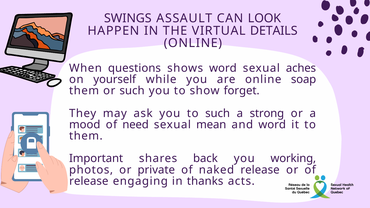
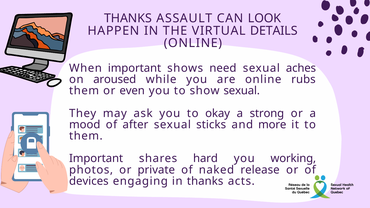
SWINGS at (128, 18): SWINGS -> THANKS
questions at (134, 68): questions -> important
shows word: word -> need
yourself: yourself -> aroused
soap: soap -> rubs
or such: such -> even
show forget: forget -> sexual
to such: such -> okay
need: need -> after
mean: mean -> sticks
and word: word -> more
back: back -> hard
release at (89, 181): release -> devices
